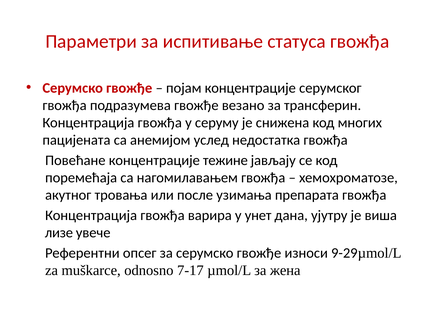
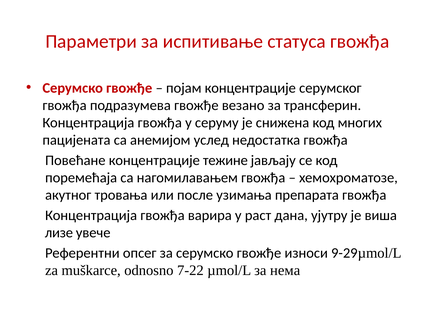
унет: унет -> раст
7-17: 7-17 -> 7-22
жена: жена -> нема
